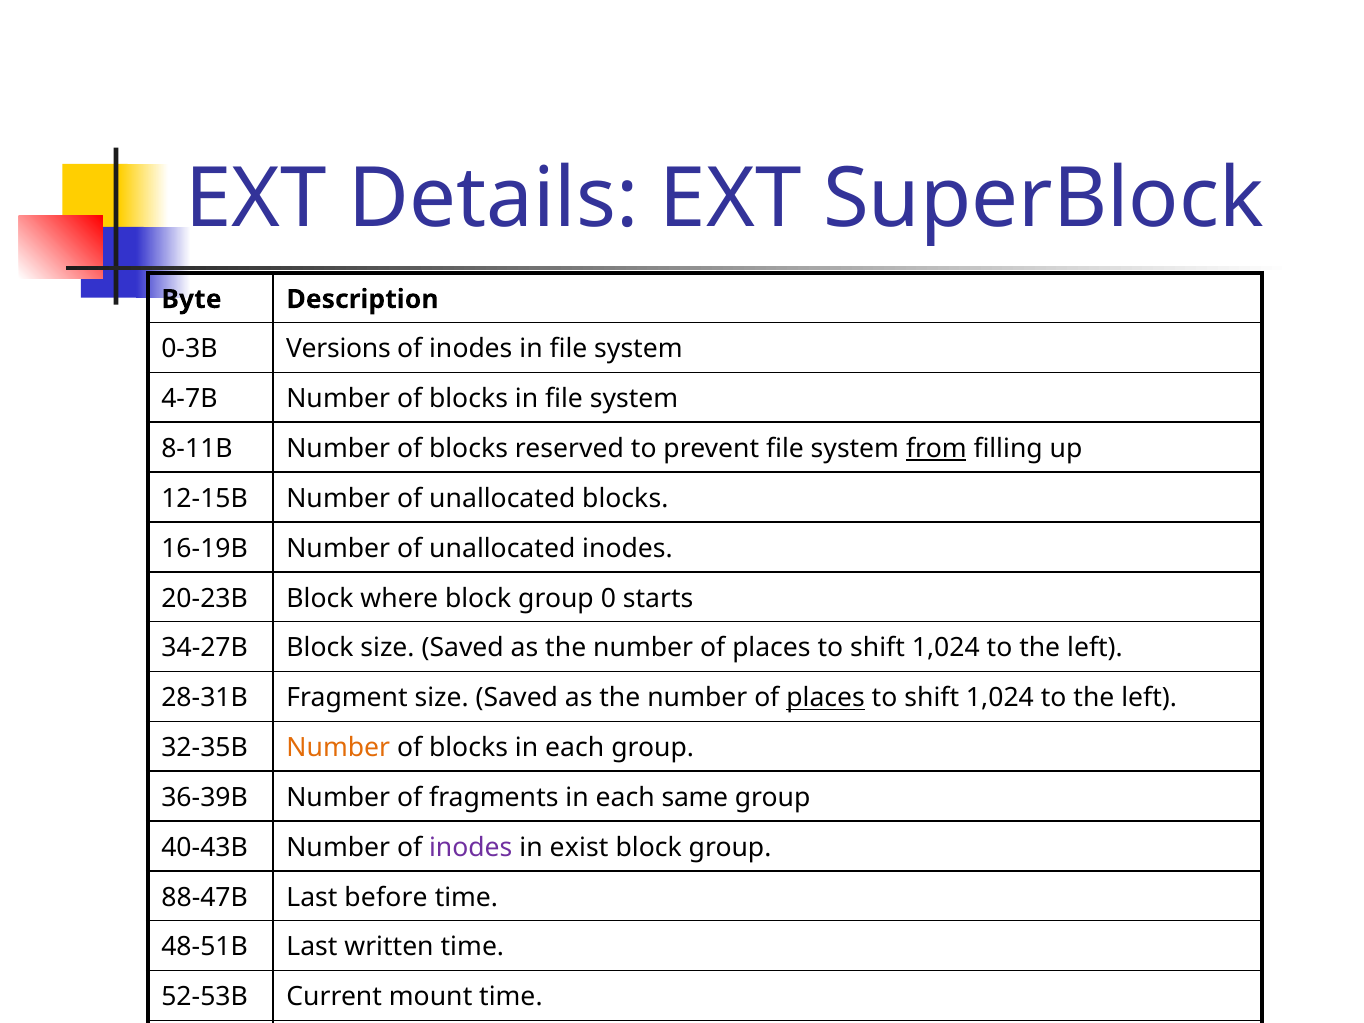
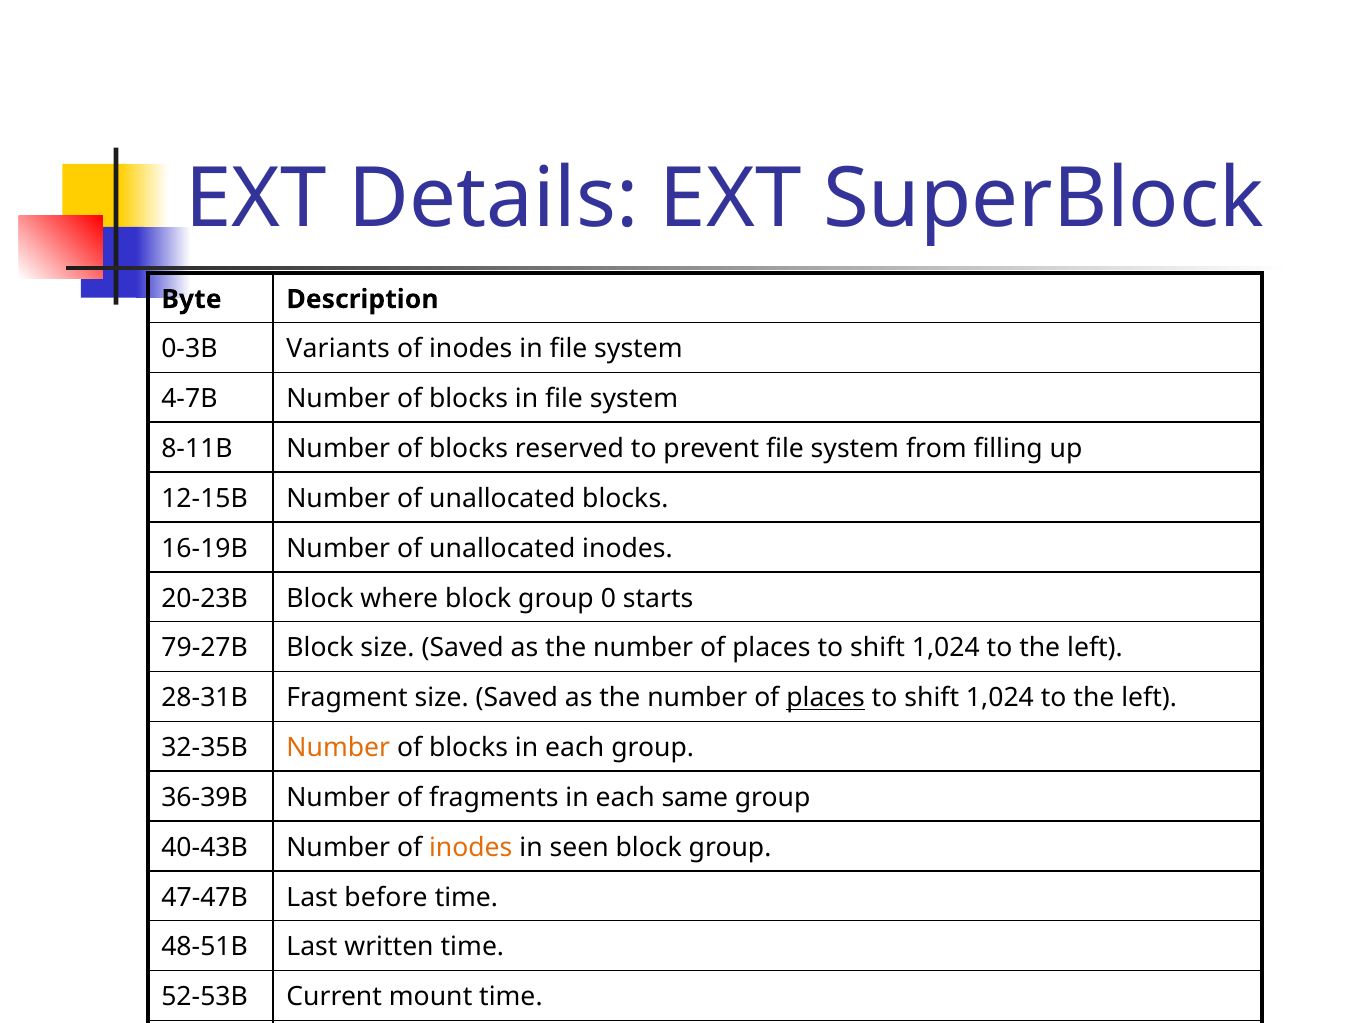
Versions: Versions -> Variants
from underline: present -> none
34-27B: 34-27B -> 79-27B
inodes at (471, 847) colour: purple -> orange
exist: exist -> seen
88-47B: 88-47B -> 47-47B
